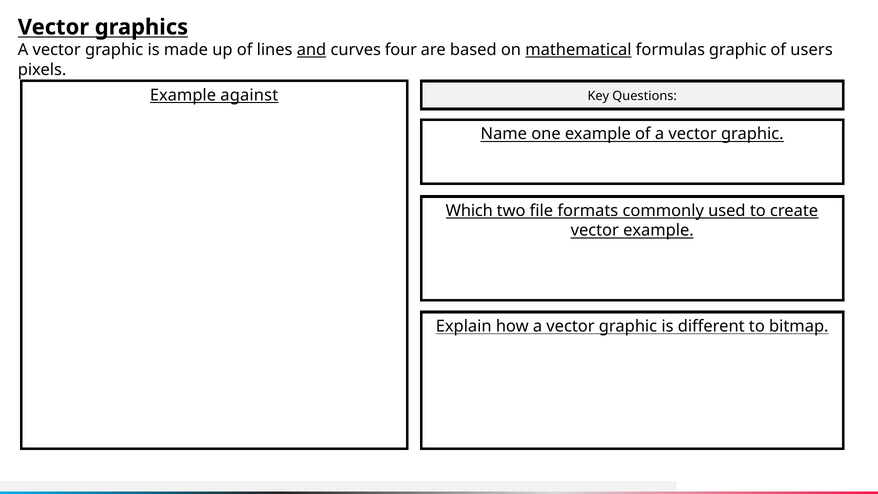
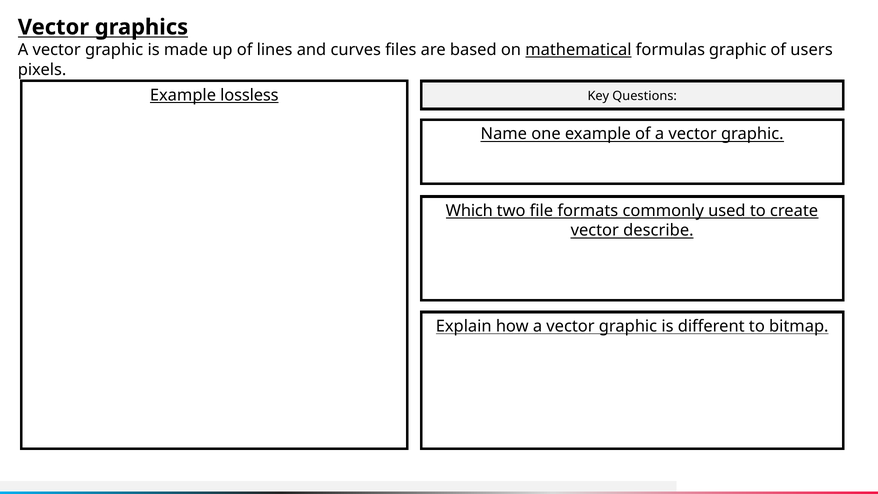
and underline: present -> none
four: four -> files
against: against -> lossless
vector example: example -> describe
